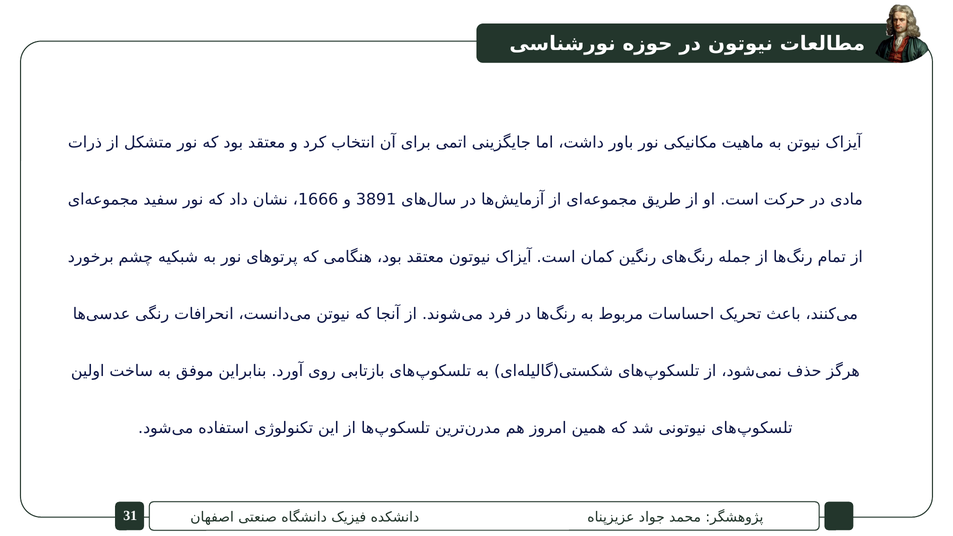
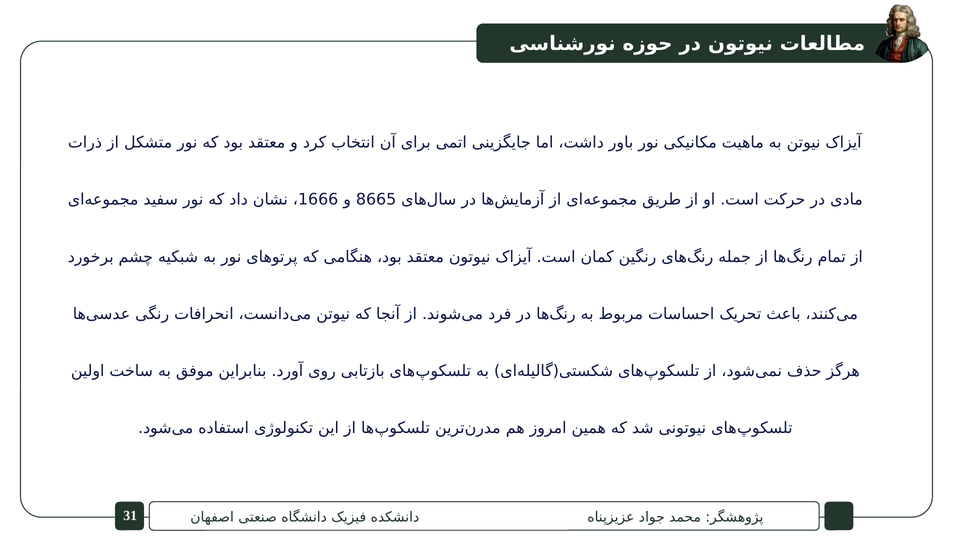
3891: 3891 -> 8665
